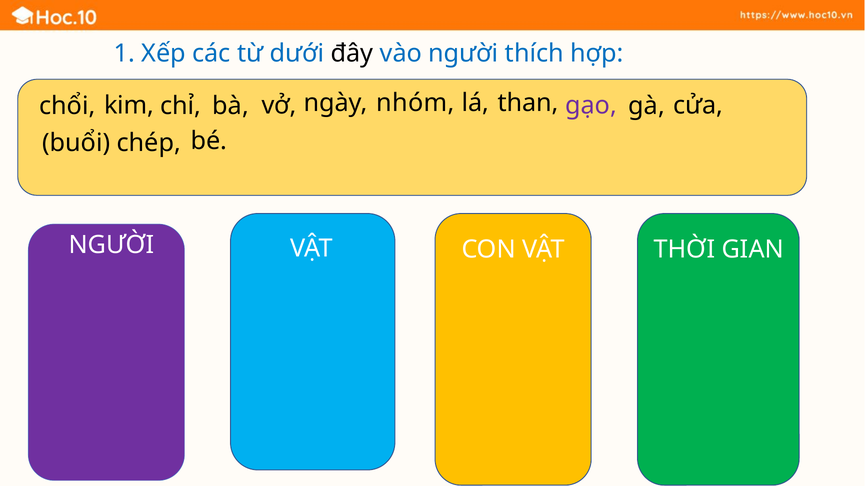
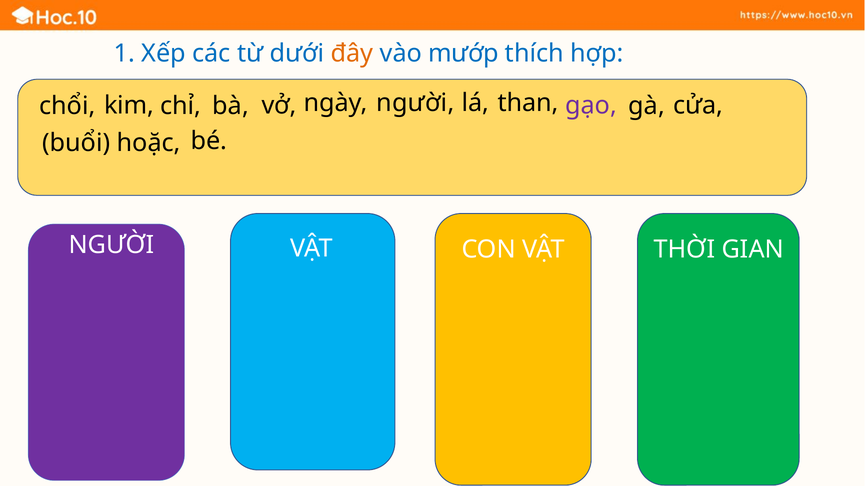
đây colour: black -> orange
vào người: người -> mướp
vở nhóm: nhóm -> người
chép: chép -> hoặc
